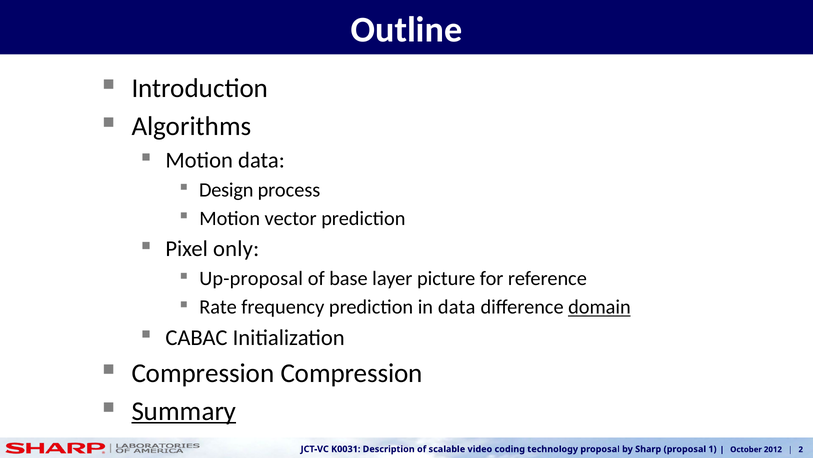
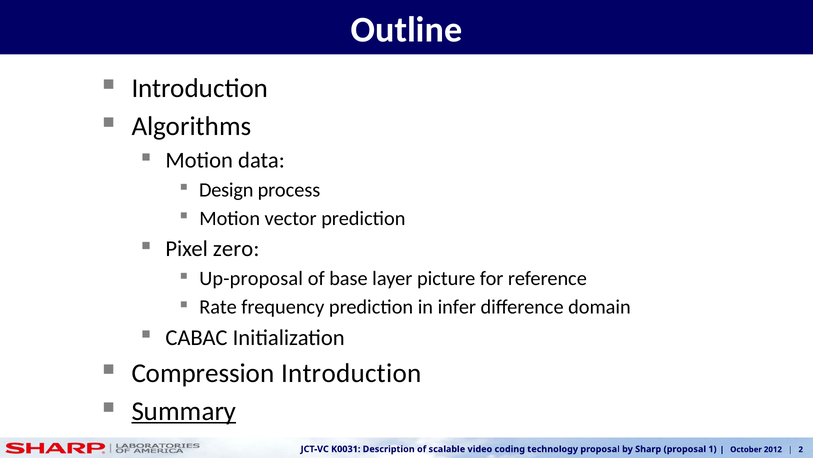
only: only -> zero
in data: data -> infer
domain underline: present -> none
Compression Compression: Compression -> Introduction
